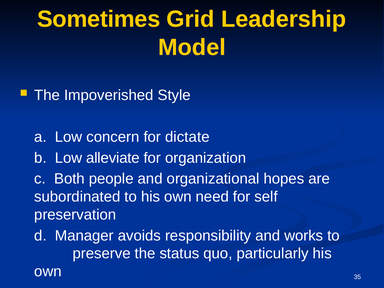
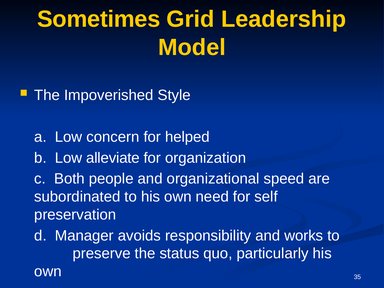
dictate: dictate -> helped
hopes: hopes -> speed
